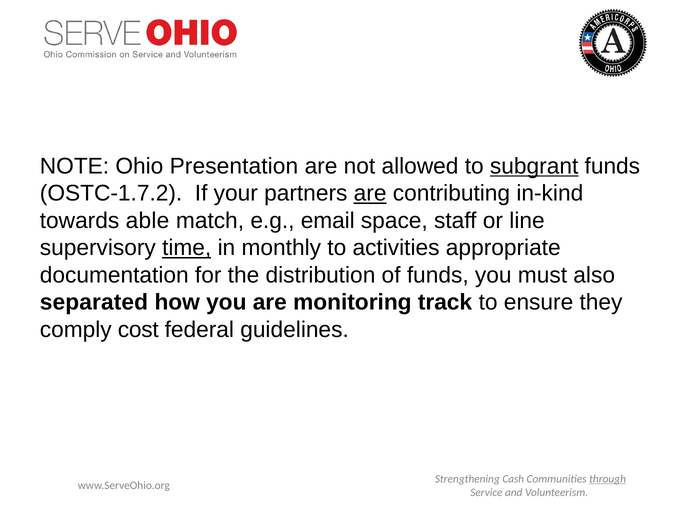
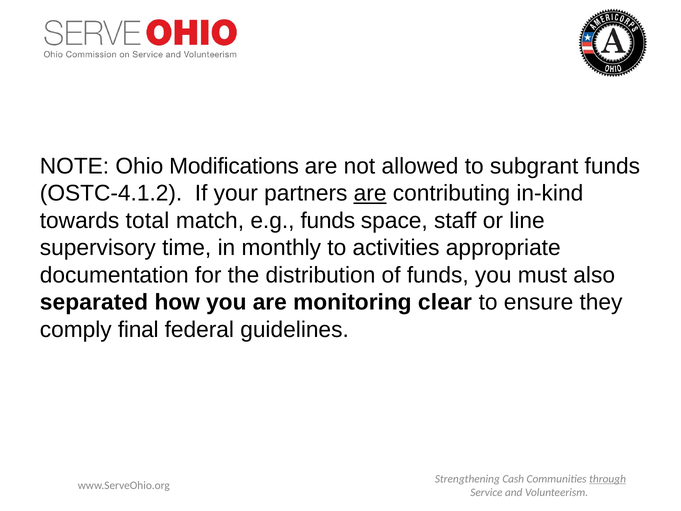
Presentation: Presentation -> Modifications
subgrant underline: present -> none
OSTC-1.7.2: OSTC-1.7.2 -> OSTC-4.1.2
able: able -> total
e.g email: email -> funds
time underline: present -> none
track: track -> clear
cost: cost -> final
